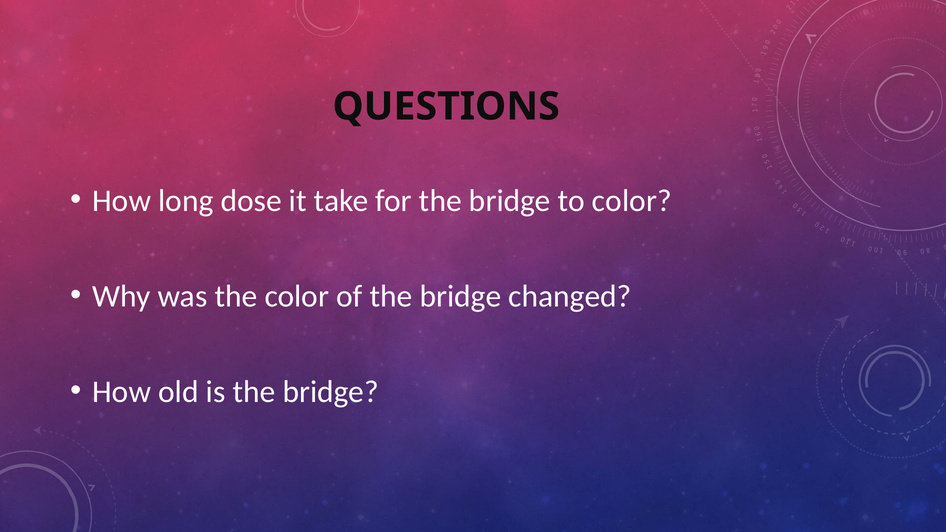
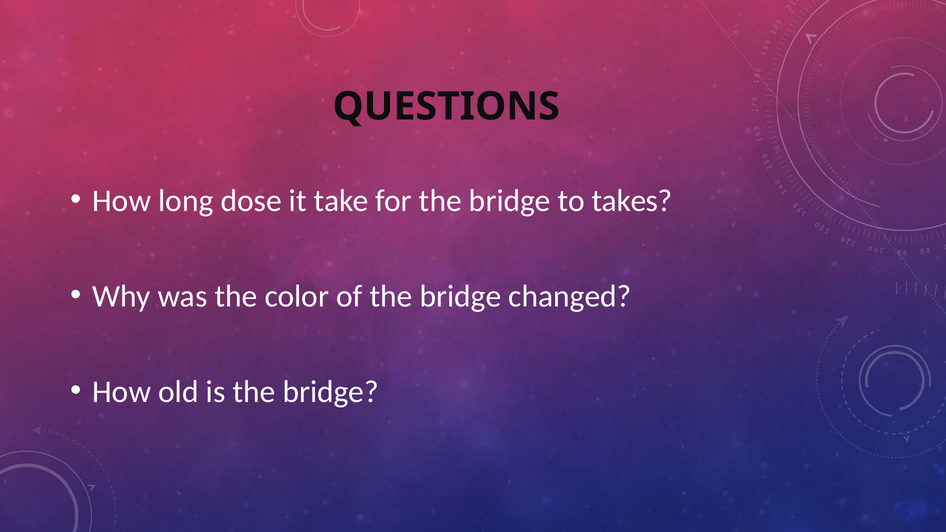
to color: color -> takes
